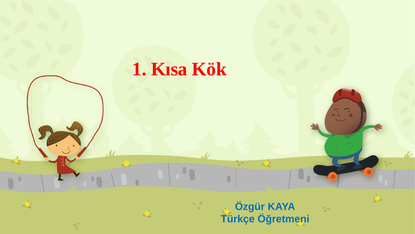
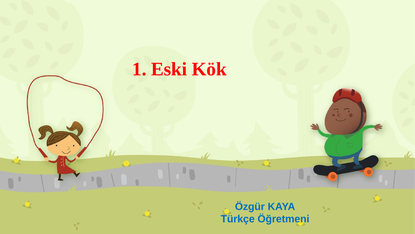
Kısa: Kısa -> Eski
